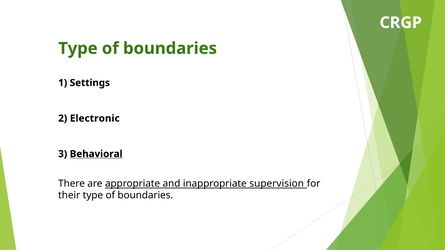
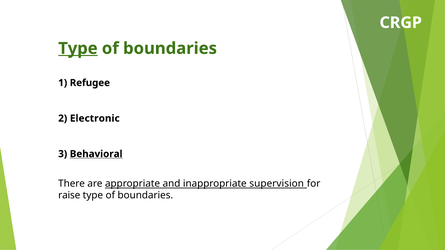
Type at (78, 48) underline: none -> present
Settings: Settings -> Refugee
their: their -> raise
